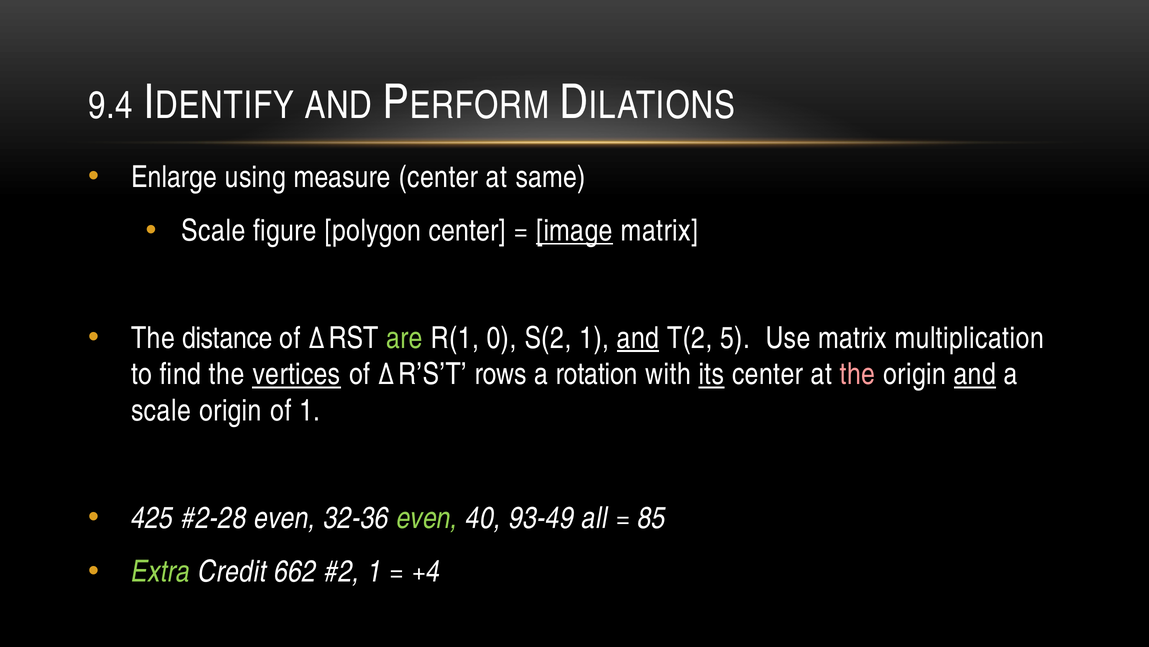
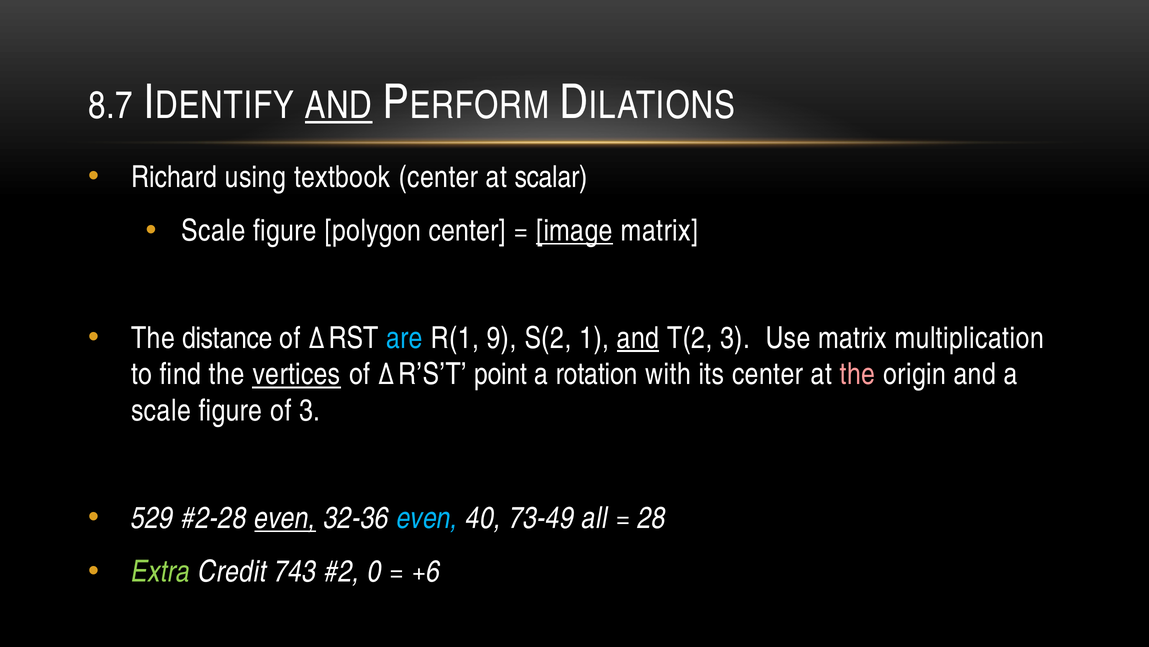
9.4: 9.4 -> 8.7
AND at (338, 106) underline: none -> present
Enlarge: Enlarge -> Richard
measure: measure -> textbook
same: same -> scalar
are colour: light green -> light blue
0: 0 -> 9
T(2 5: 5 -> 3
rows: rows -> point
its underline: present -> none
and at (975, 374) underline: present -> none
origin at (230, 410): origin -> figure
of 1: 1 -> 3
425: 425 -> 529
even at (285, 518) underline: none -> present
even at (427, 518) colour: light green -> light blue
93-49: 93-49 -> 73-49
85: 85 -> 28
662: 662 -> 743
1 at (374, 571): 1 -> 0
+4: +4 -> +6
